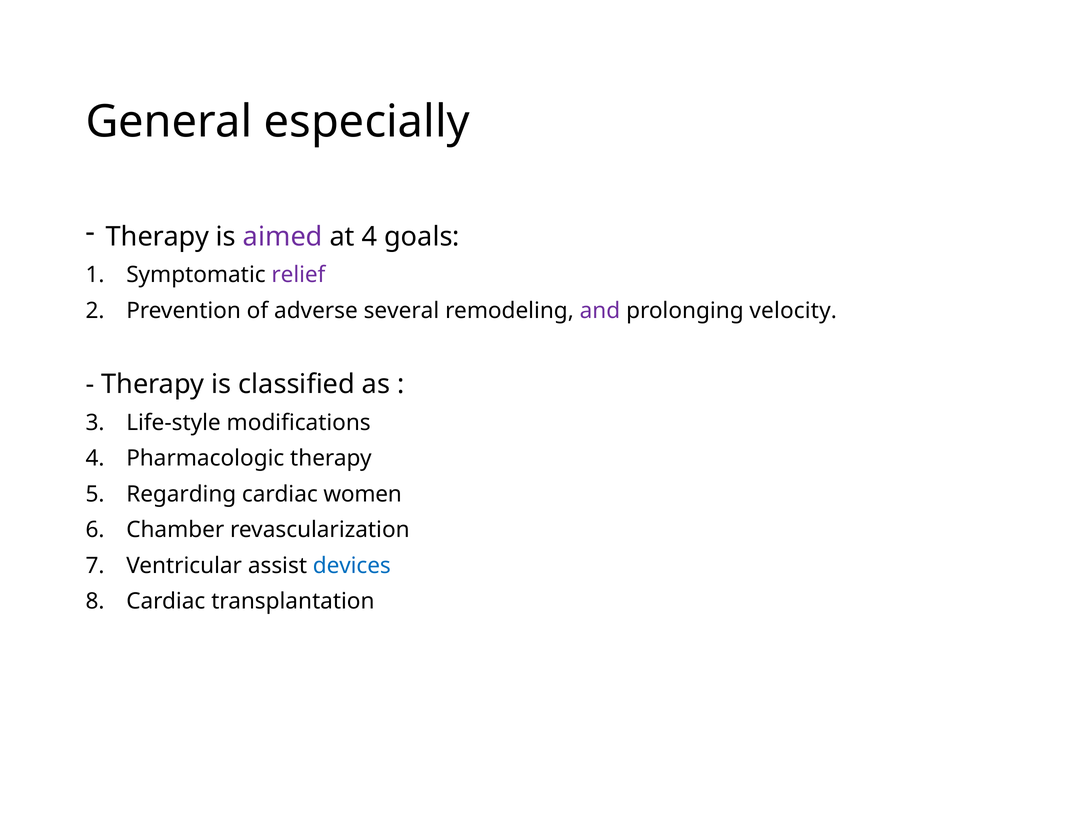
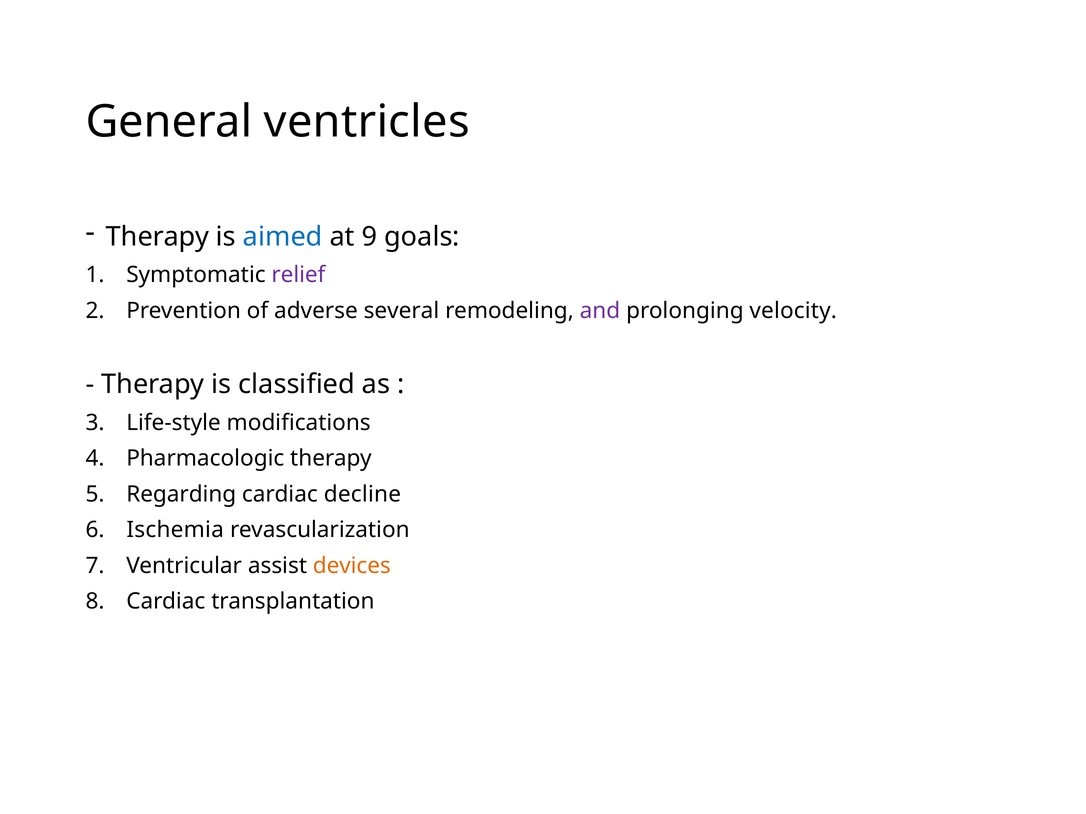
especially: especially -> ventricles
aimed colour: purple -> blue
at 4: 4 -> 9
women: women -> decline
Chamber: Chamber -> Ischemia
devices colour: blue -> orange
